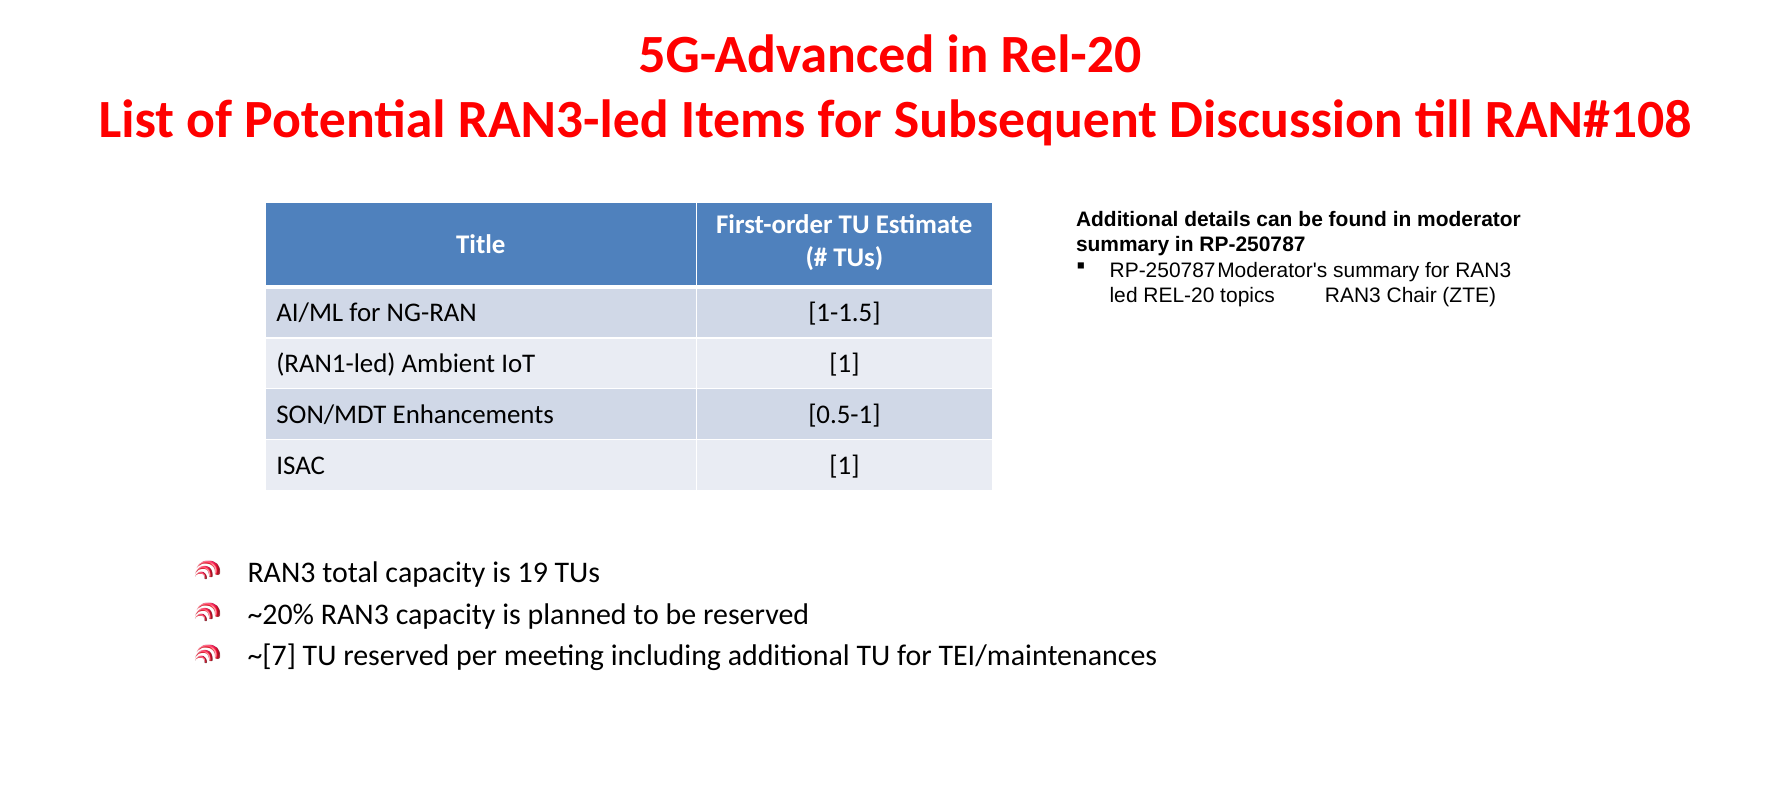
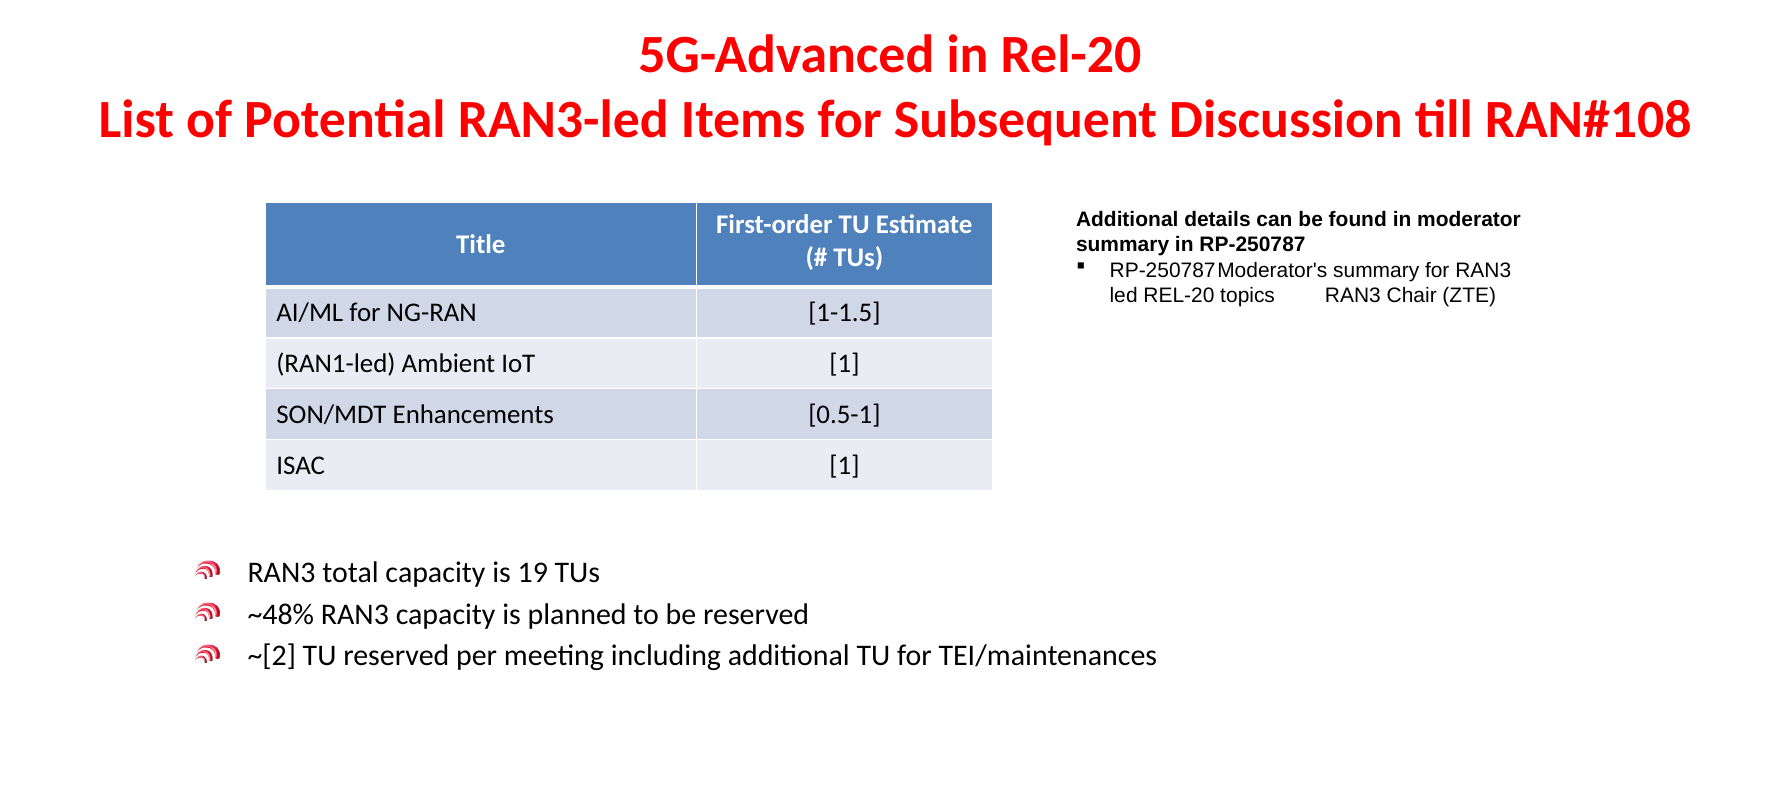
~20%: ~20% -> ~48%
~[7: ~[7 -> ~[2
